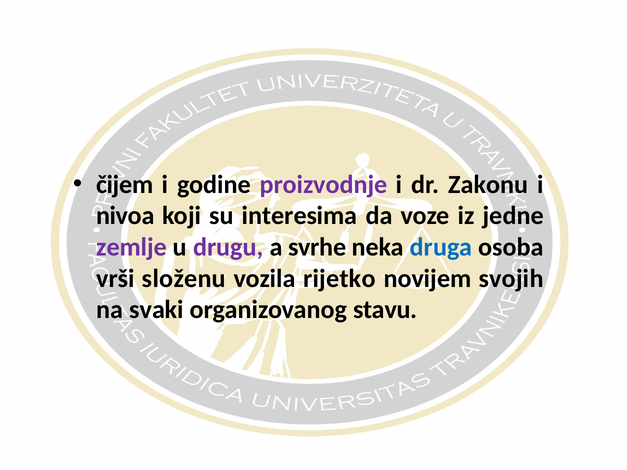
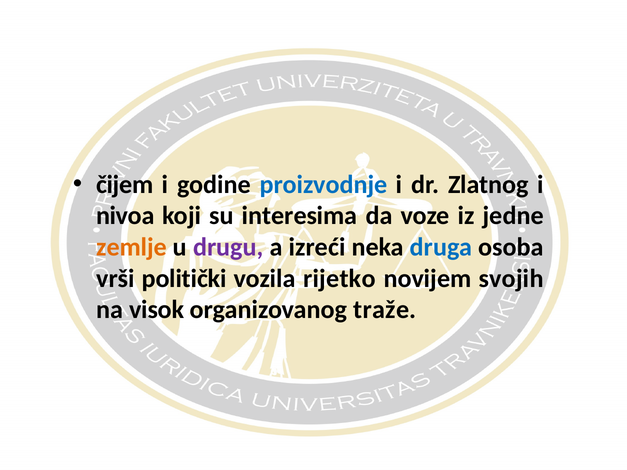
proizvodnje colour: purple -> blue
Zakonu: Zakonu -> Zlatnog
zemlje colour: purple -> orange
svrhe: svrhe -> izreći
složenu: složenu -> politički
svaki: svaki -> visok
stavu: stavu -> traže
